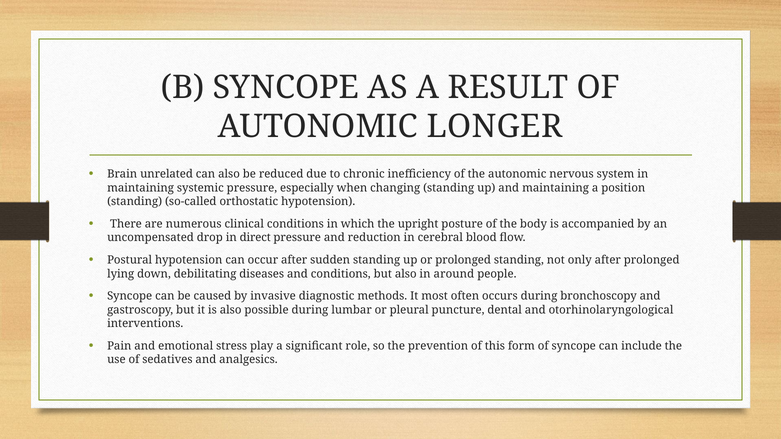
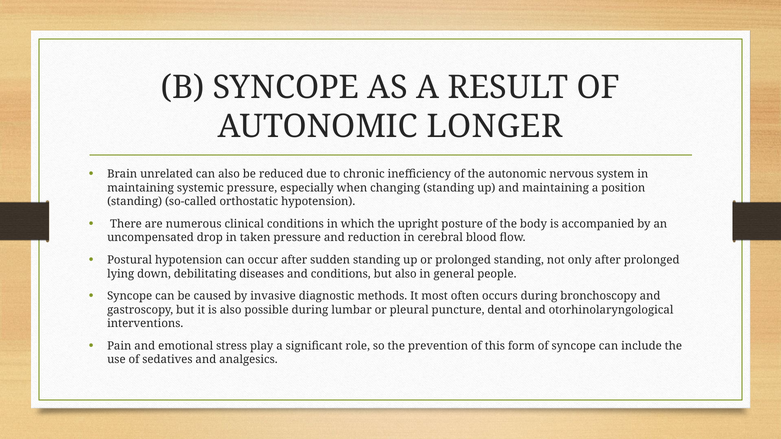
direct: direct -> taken
around: around -> general
